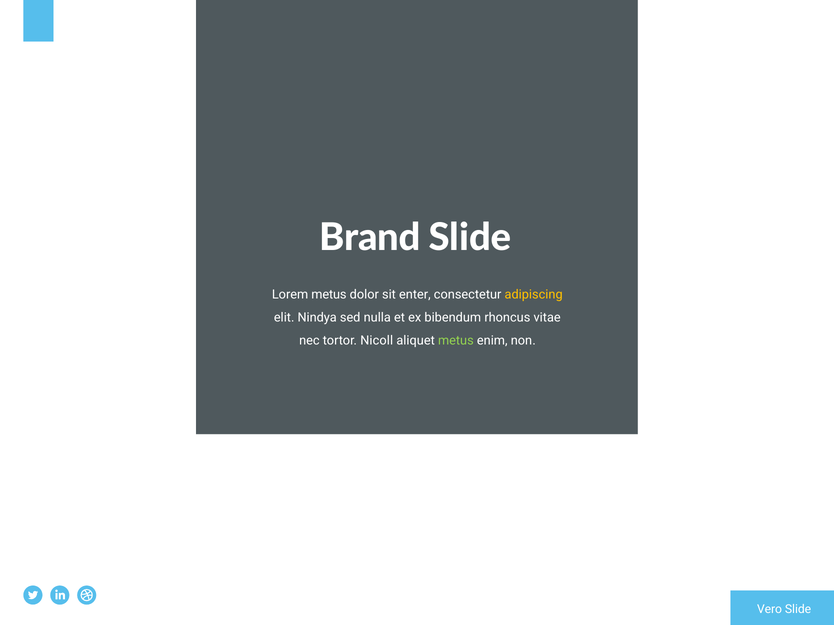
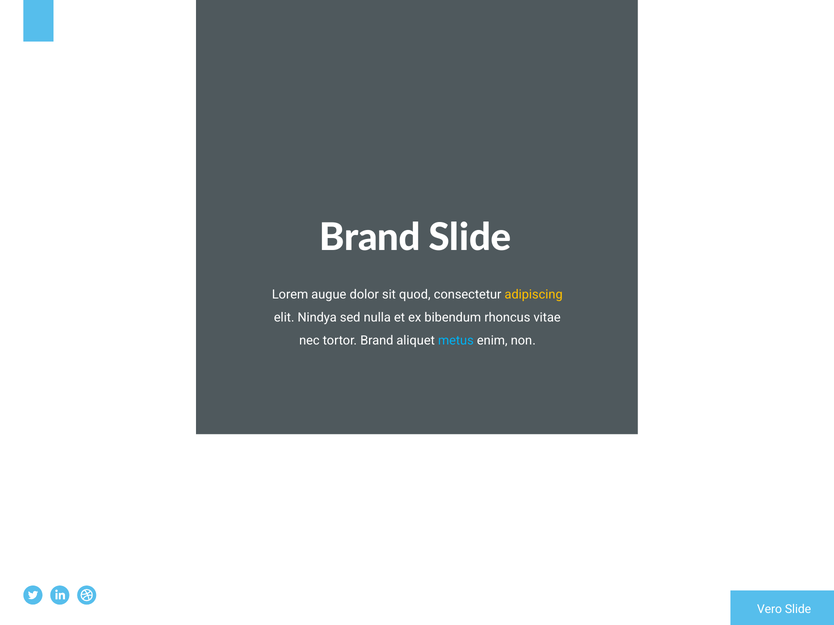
Lorem metus: metus -> augue
enter: enter -> quod
tortor Nicoll: Nicoll -> Brand
metus at (456, 341) colour: light green -> light blue
